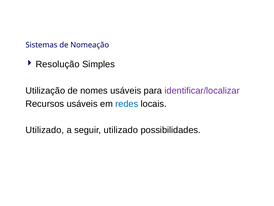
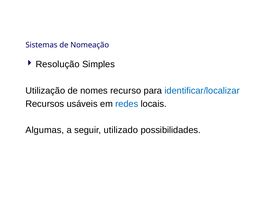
nomes usáveis: usáveis -> recurso
identificar/localizar colour: purple -> blue
Utilizado at (45, 130): Utilizado -> Algumas
